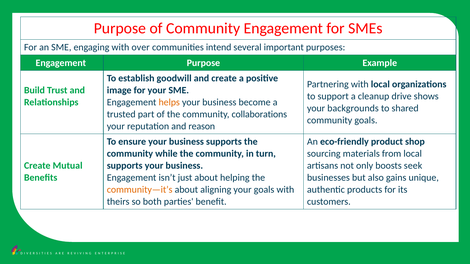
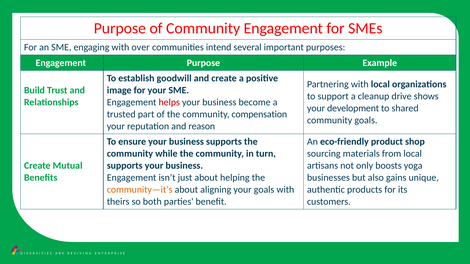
helps colour: orange -> red
backgrounds: backgrounds -> development
collaborations: collaborations -> compensation
seek: seek -> yoga
